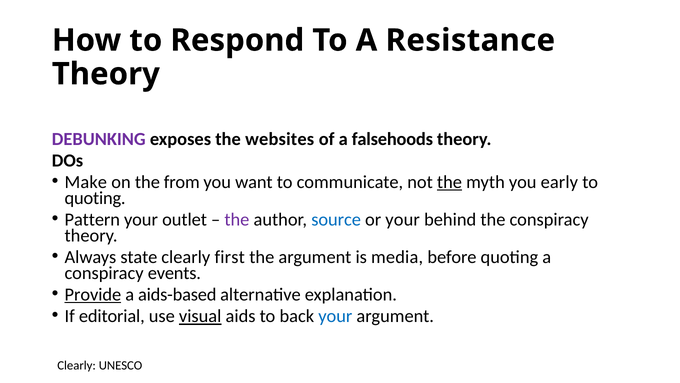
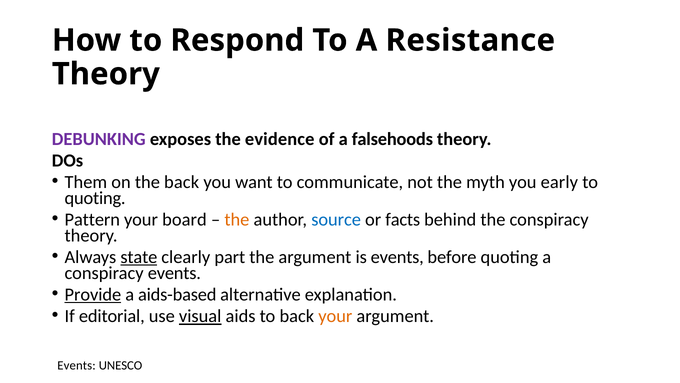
websites: websites -> evidence
Make: Make -> Them
the from: from -> back
the at (450, 182) underline: present -> none
outlet: outlet -> board
the at (237, 219) colour: purple -> orange
or your: your -> facts
state underline: none -> present
first: first -> part
is media: media -> events
your at (335, 316) colour: blue -> orange
Clearly at (77, 365): Clearly -> Events
